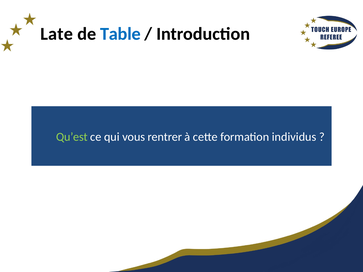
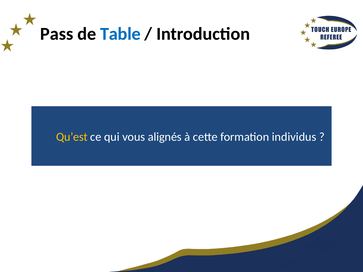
Late: Late -> Pass
Qu’est colour: light green -> yellow
rentrer: rentrer -> alignés
